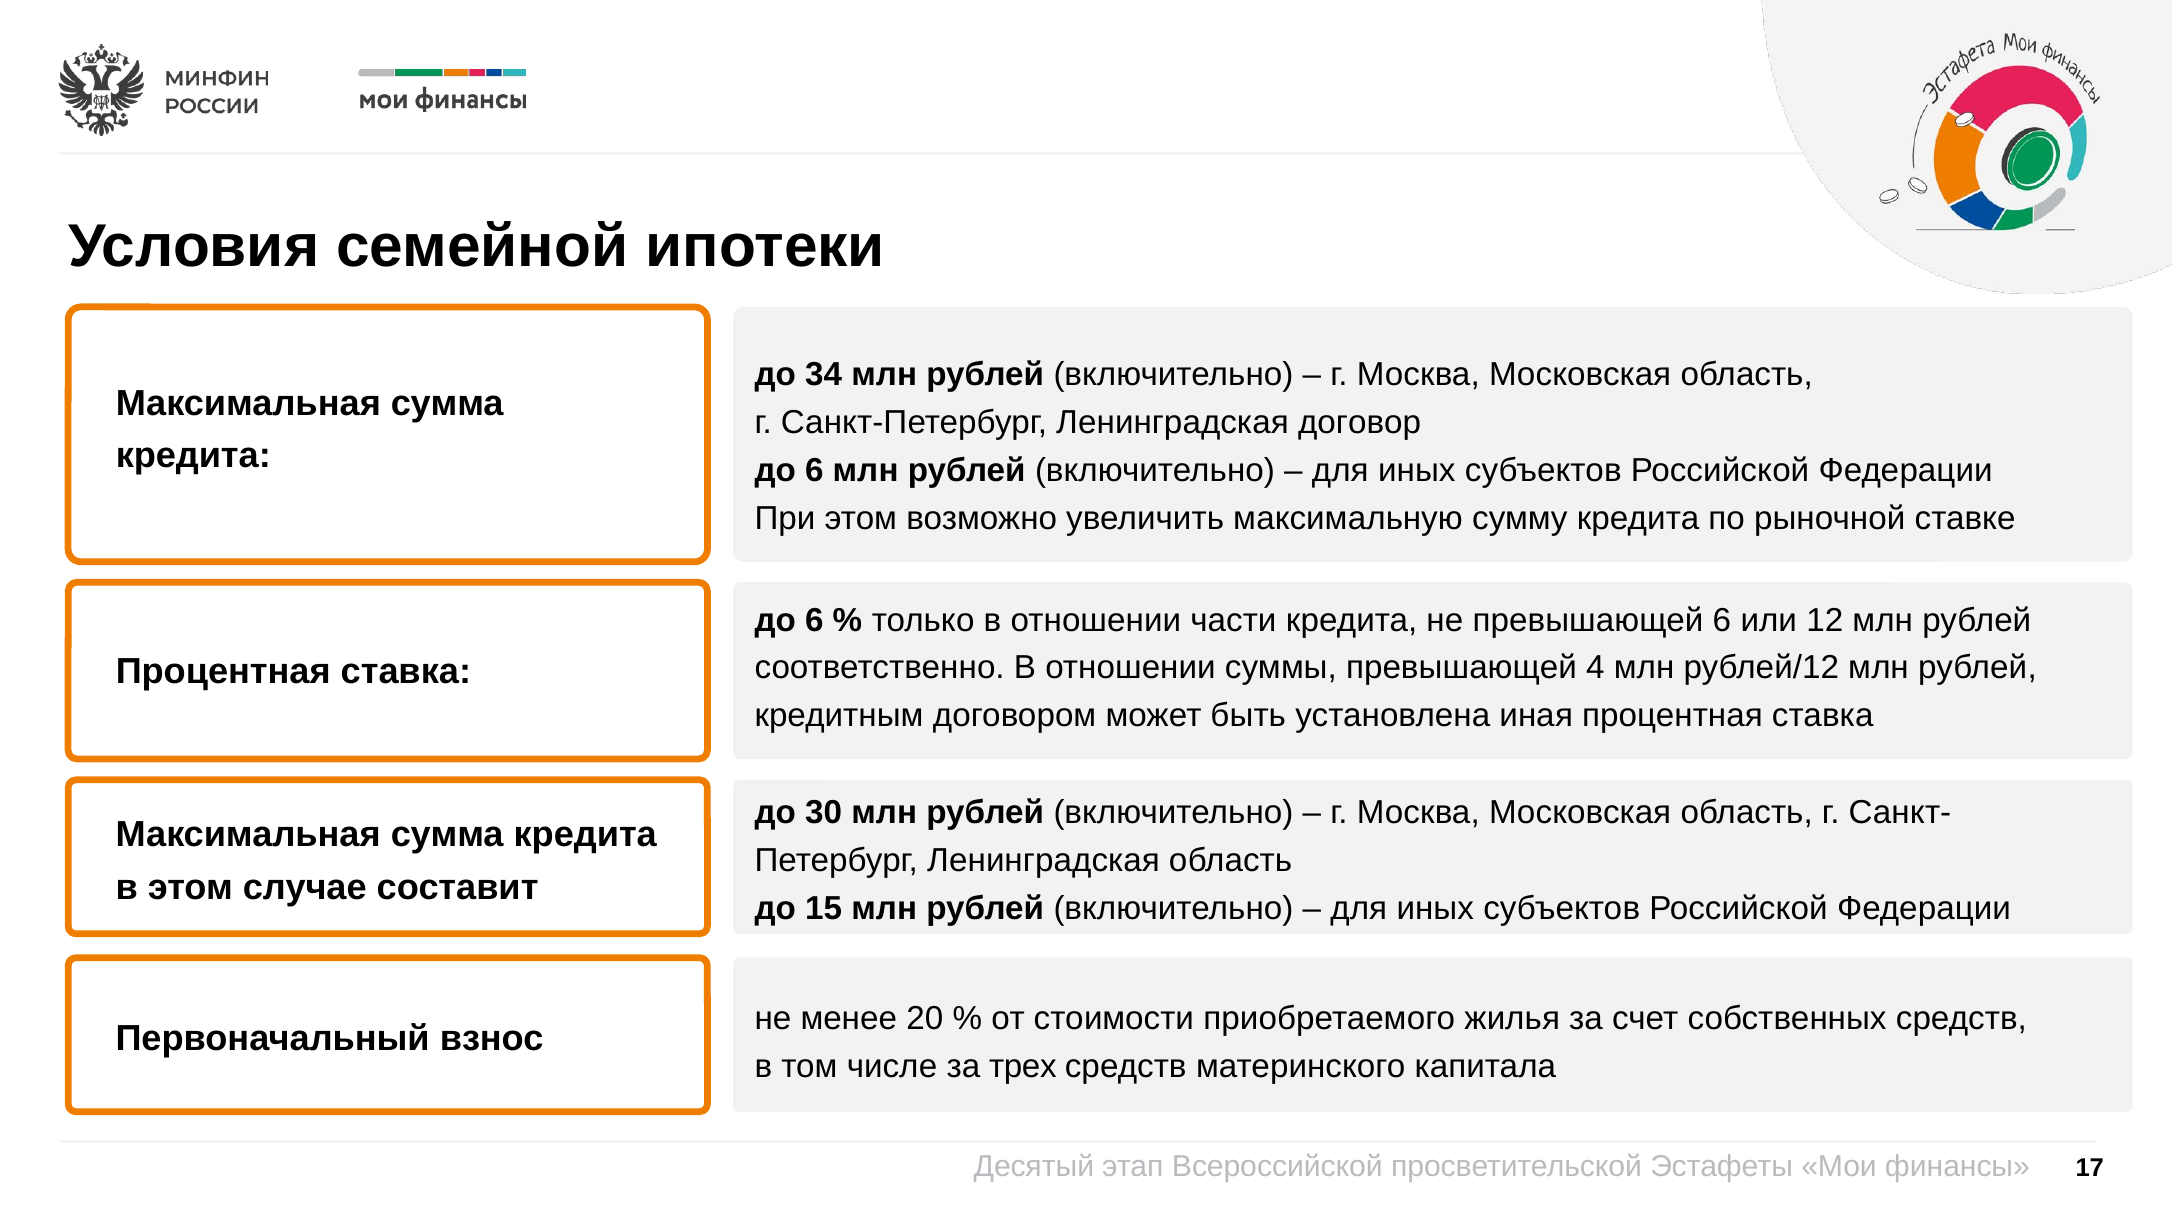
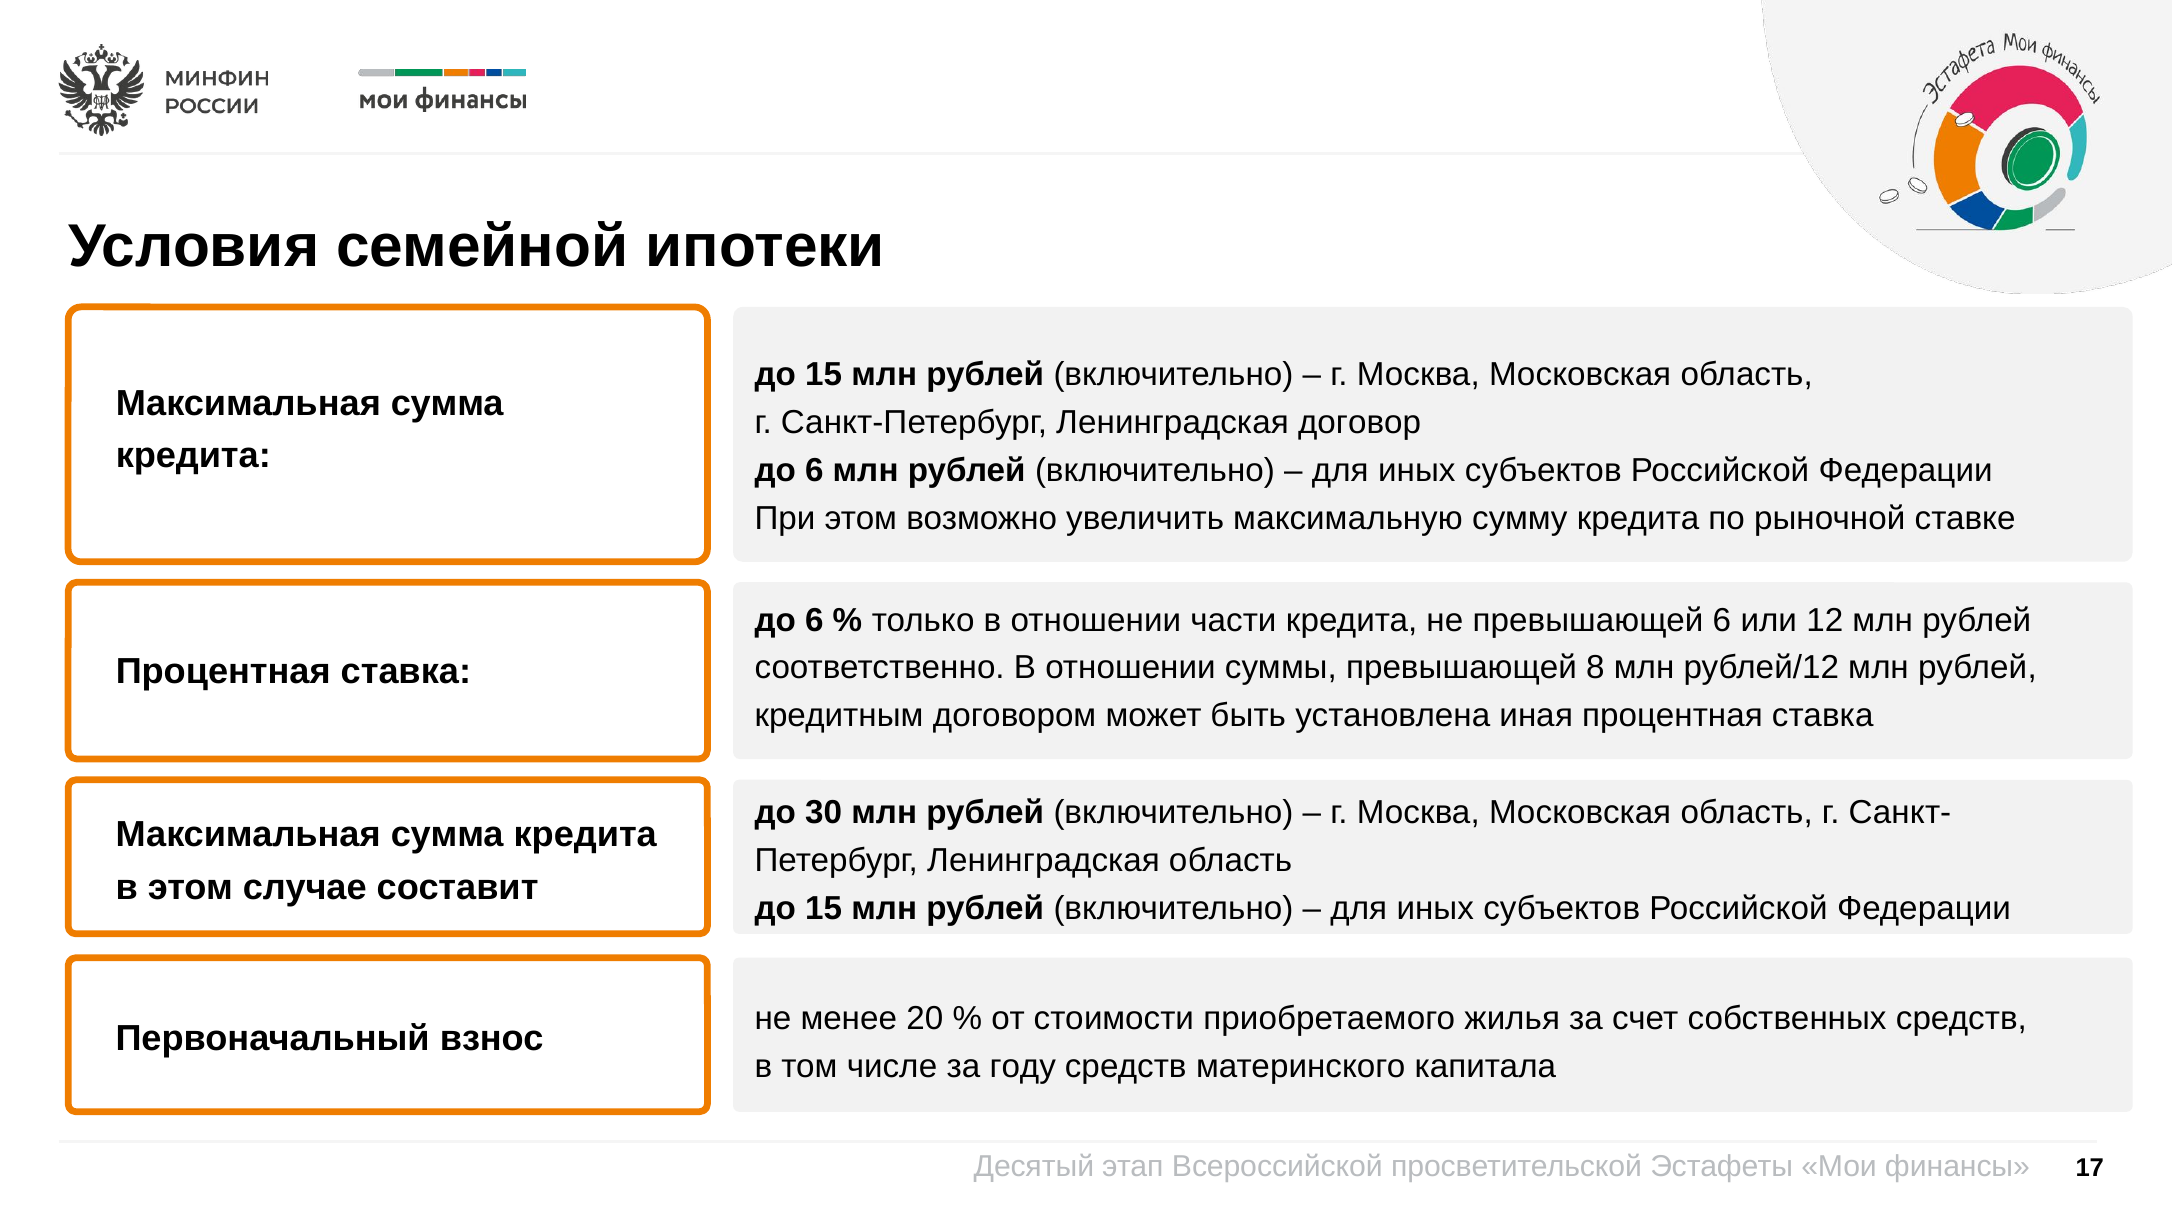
34 at (824, 375): 34 -> 15
4: 4 -> 8
трех: трех -> году
